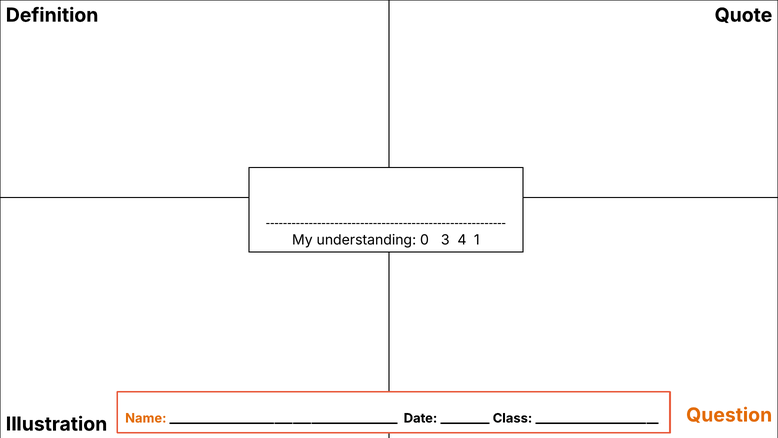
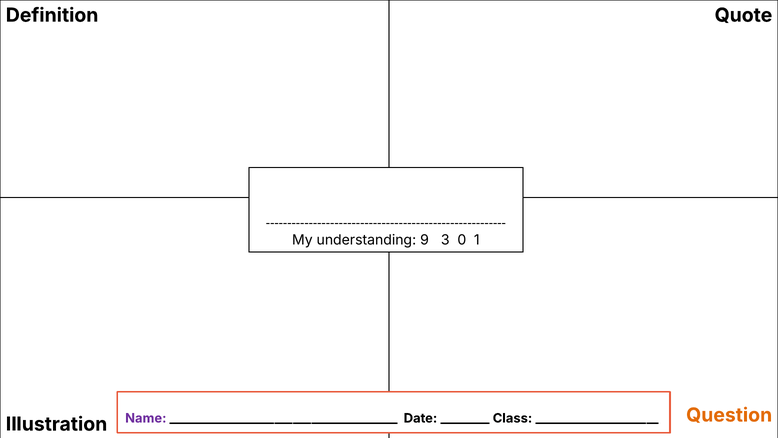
0: 0 -> 9
4: 4 -> 0
Name colour: orange -> purple
